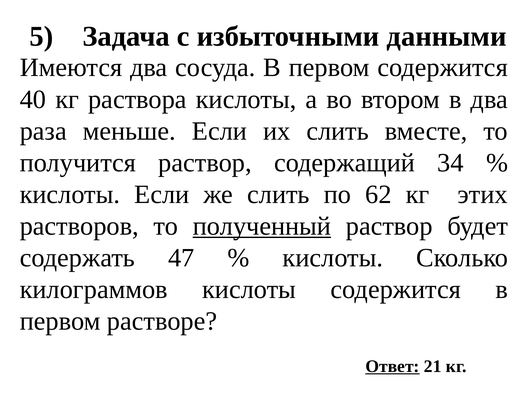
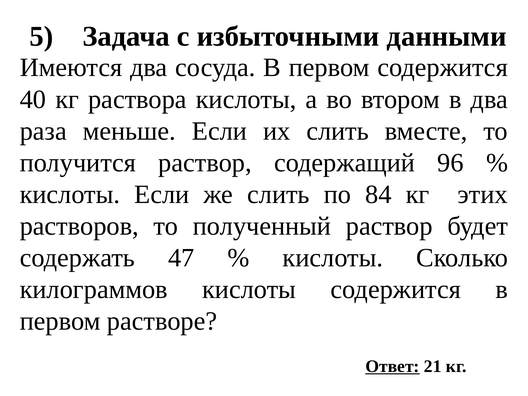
34: 34 -> 96
62: 62 -> 84
полученный underline: present -> none
